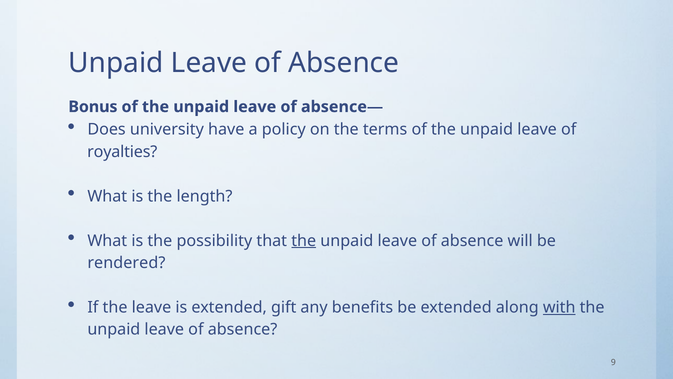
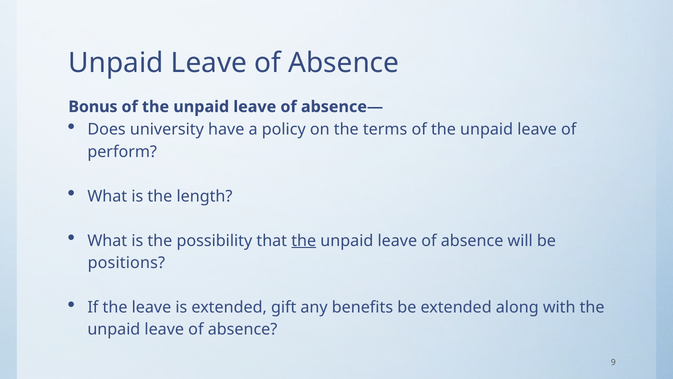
royalties: royalties -> perform
rendered: rendered -> positions
with underline: present -> none
